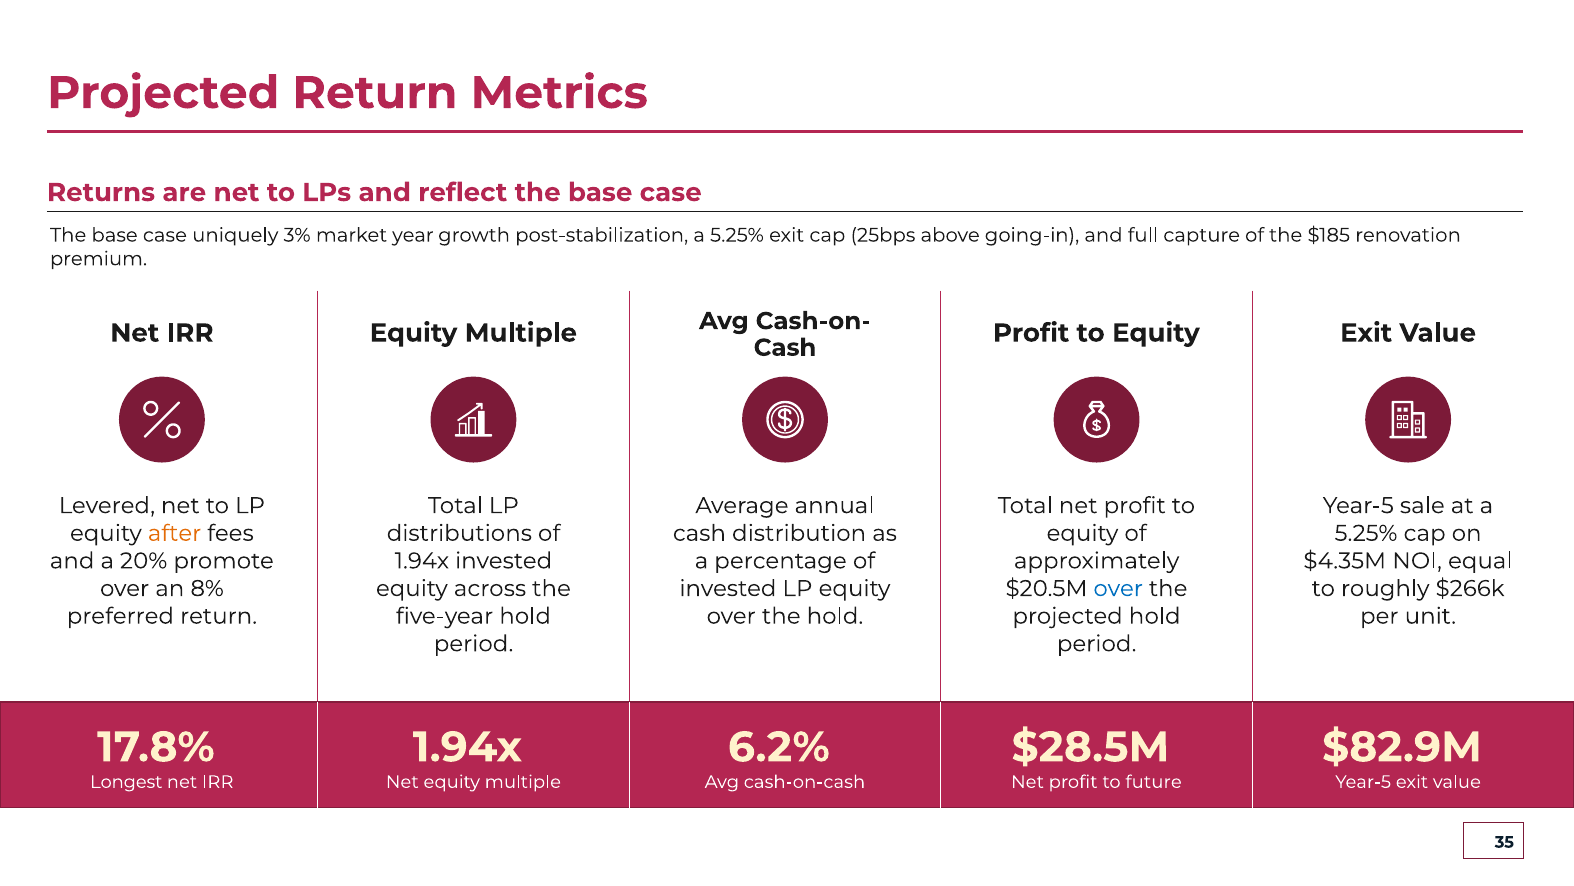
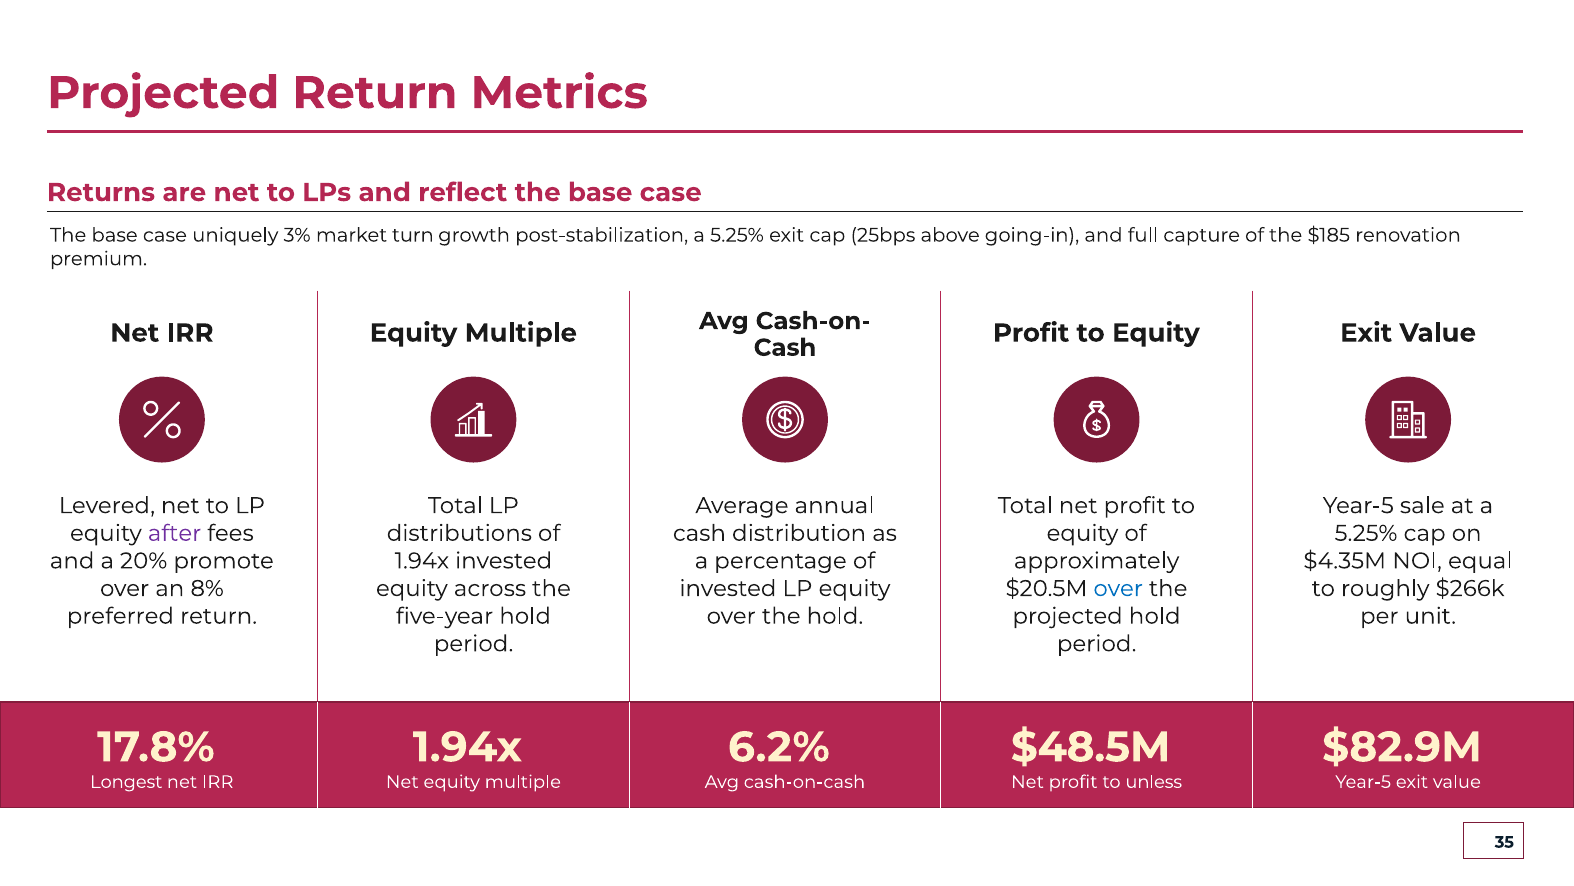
year: year -> turn
after colour: orange -> purple
$28.5M: $28.5M -> $48.5M
future: future -> unless
